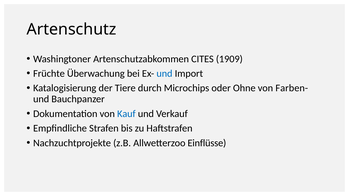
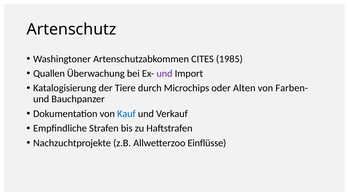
1909: 1909 -> 1985
Früchte: Früchte -> Quallen
und at (164, 74) colour: blue -> purple
Ohne: Ohne -> Alten
